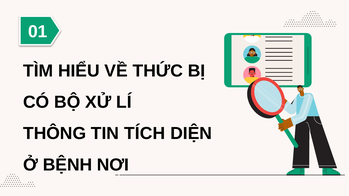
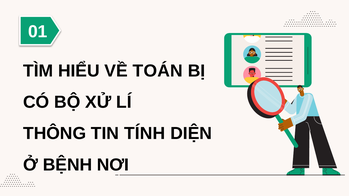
THỨC: THỨC -> TOÁN
TÍCH: TÍCH -> TÍNH
